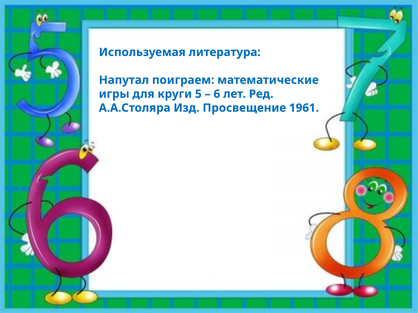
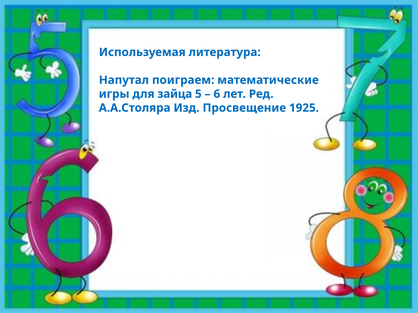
круги: круги -> зайца
1961: 1961 -> 1925
